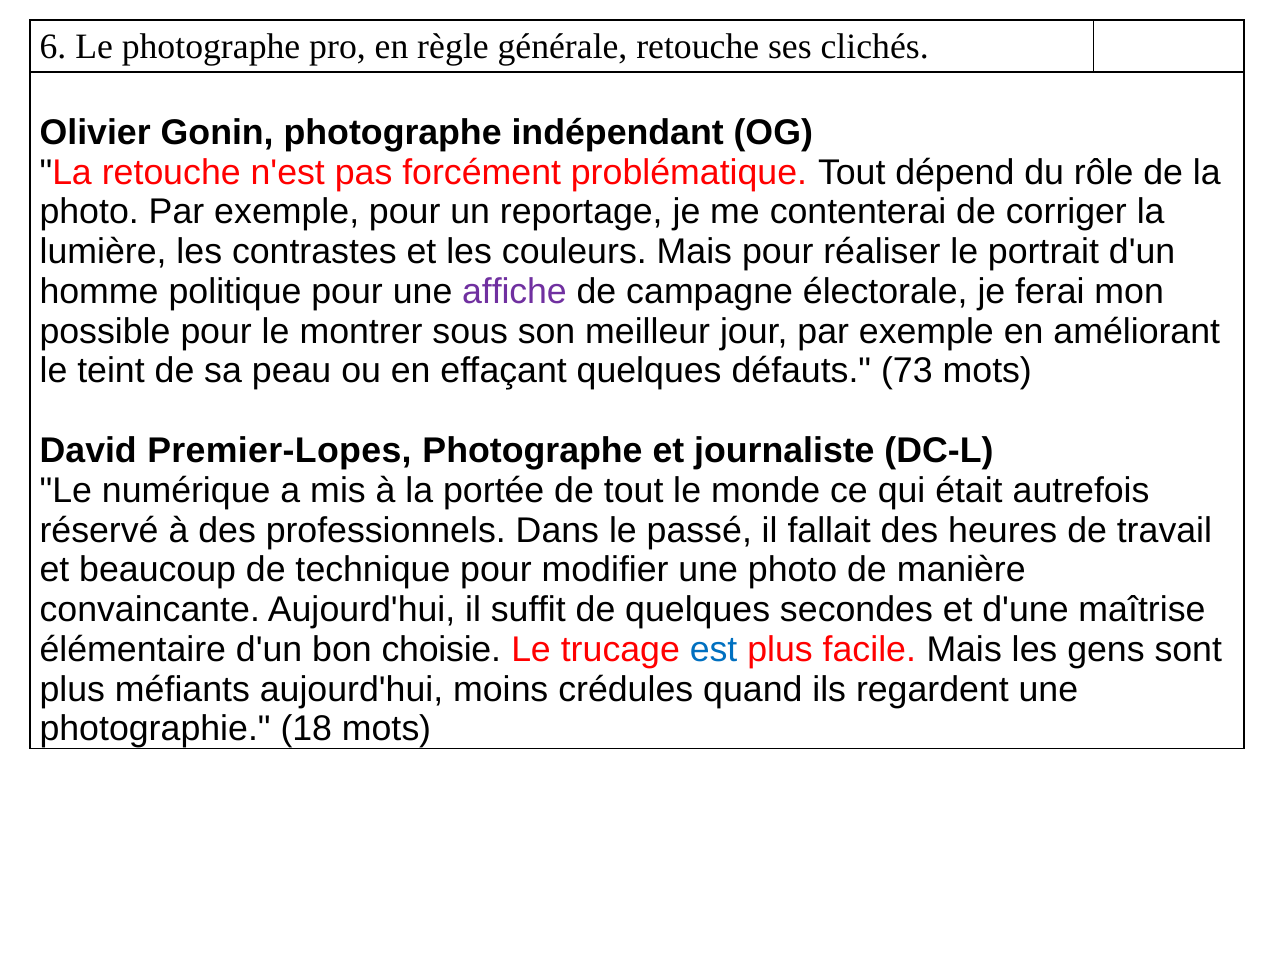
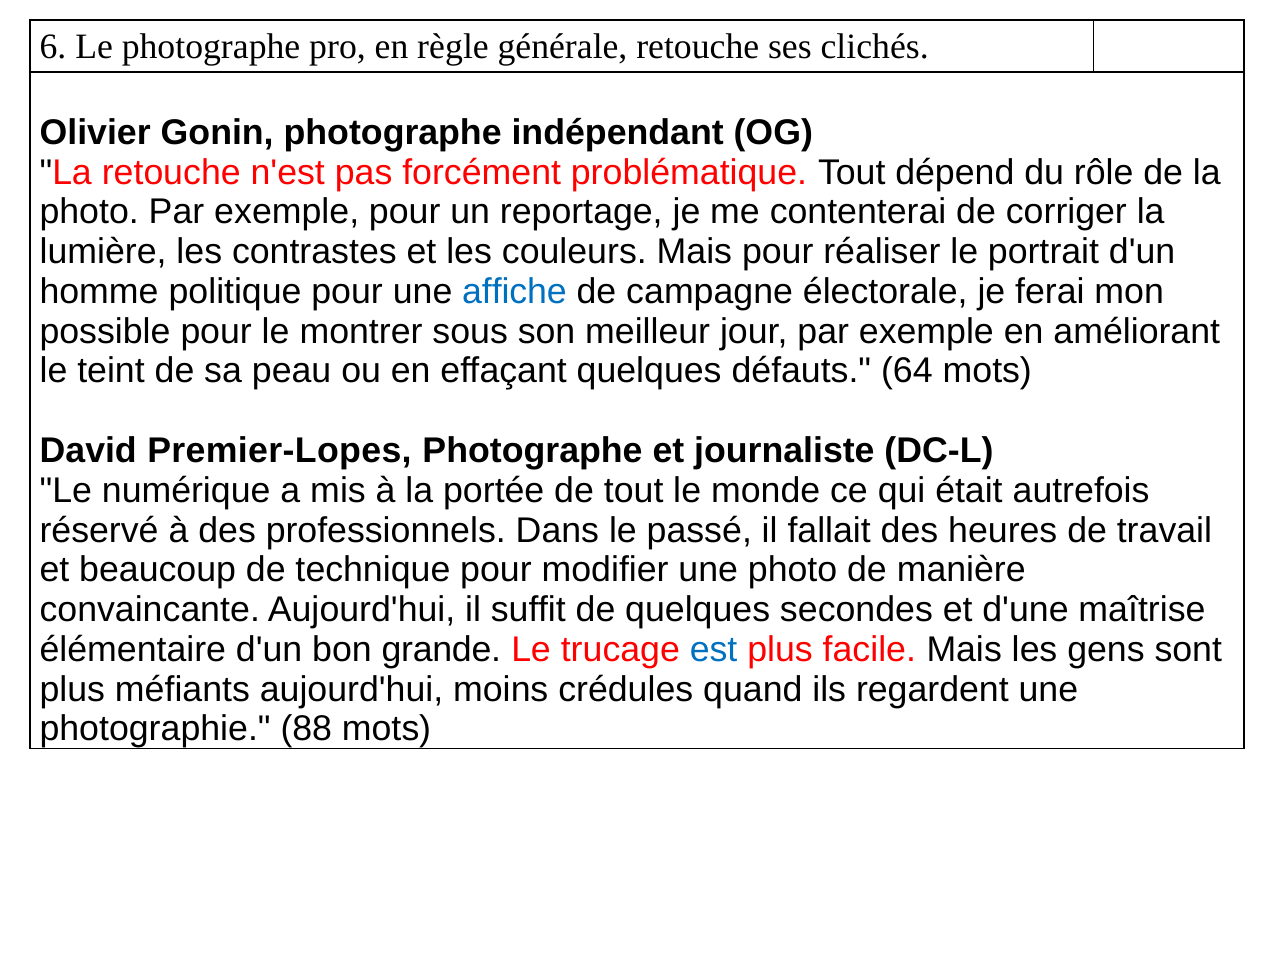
affiche colour: purple -> blue
73: 73 -> 64
choisie: choisie -> grande
18: 18 -> 88
